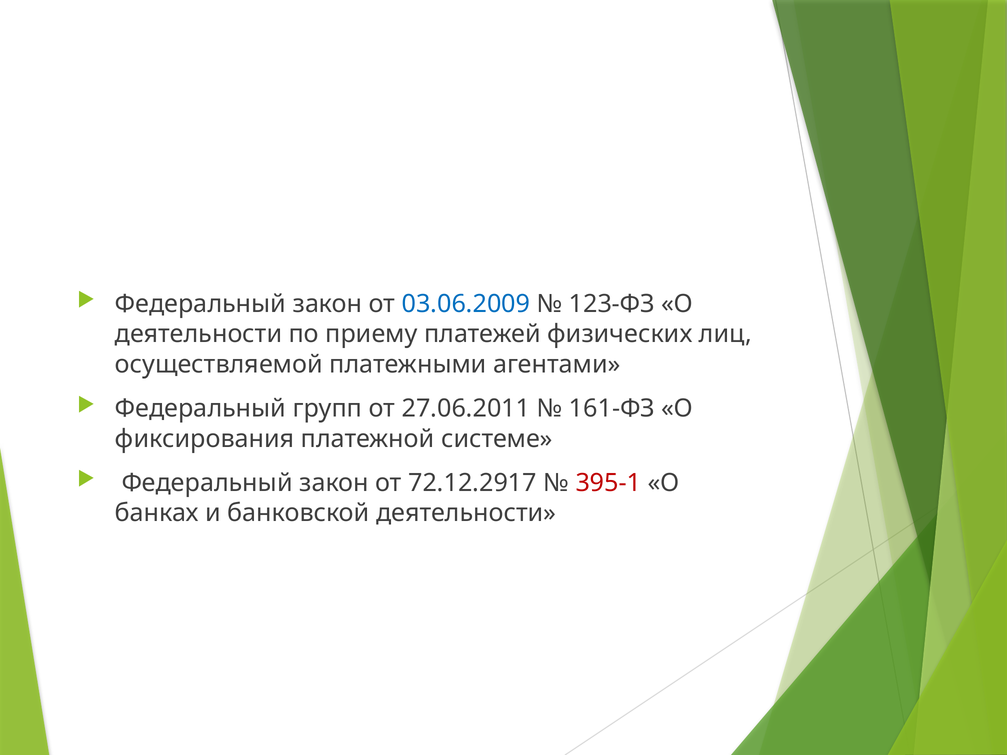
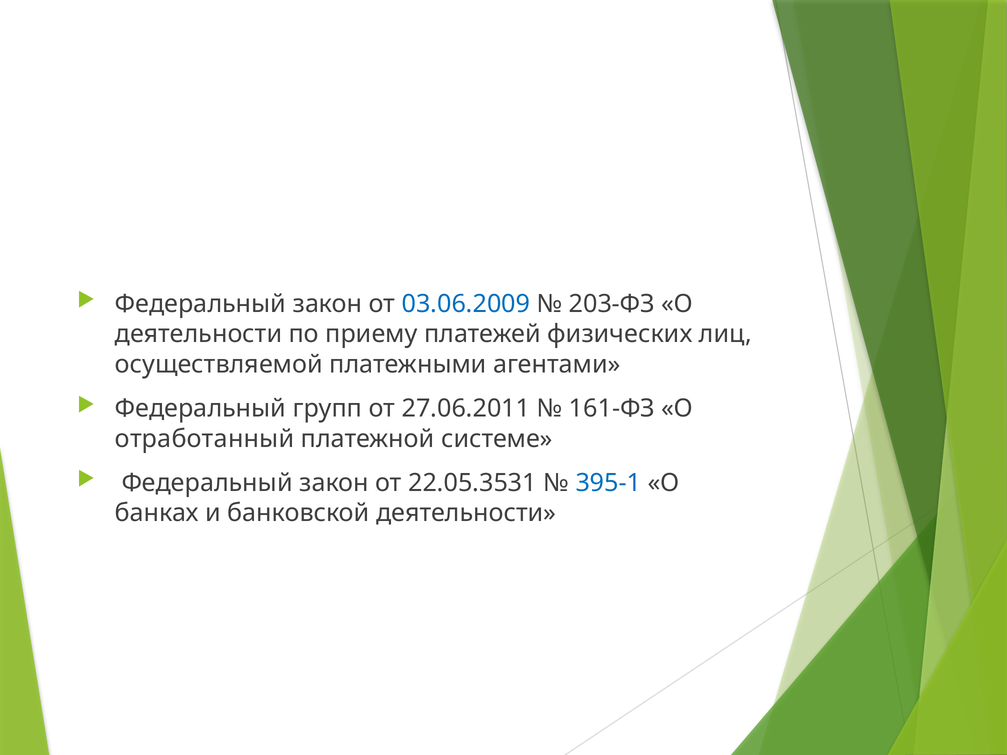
123-ФЗ: 123-ФЗ -> 203-ФЗ
фиксирования: фиксирования -> отработанный
72.12.2917: 72.12.2917 -> 22.05.3531
395-1 colour: red -> blue
